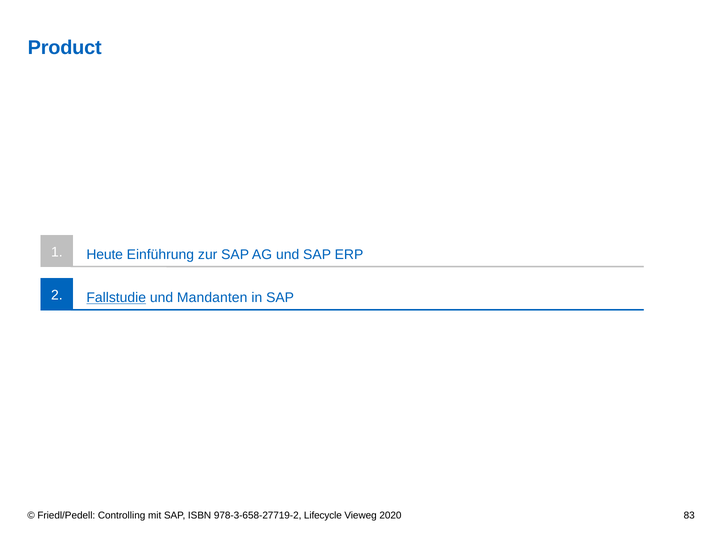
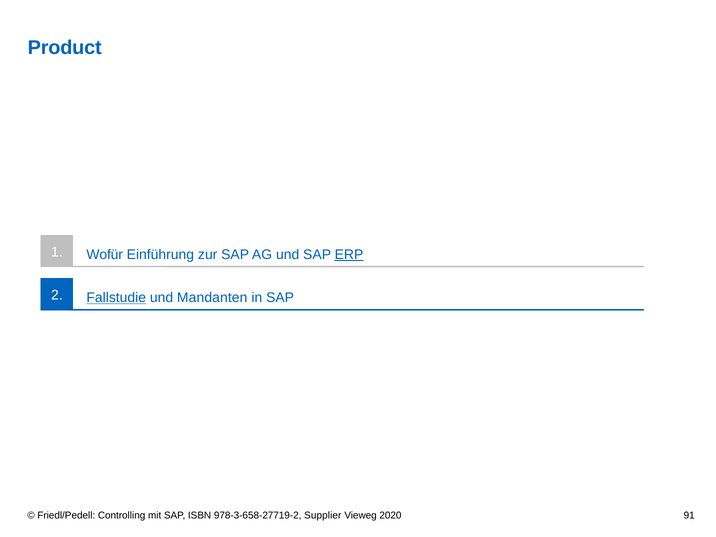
Heute: Heute -> Wofür
ERP underline: none -> present
Lifecycle: Lifecycle -> Supplier
83: 83 -> 91
